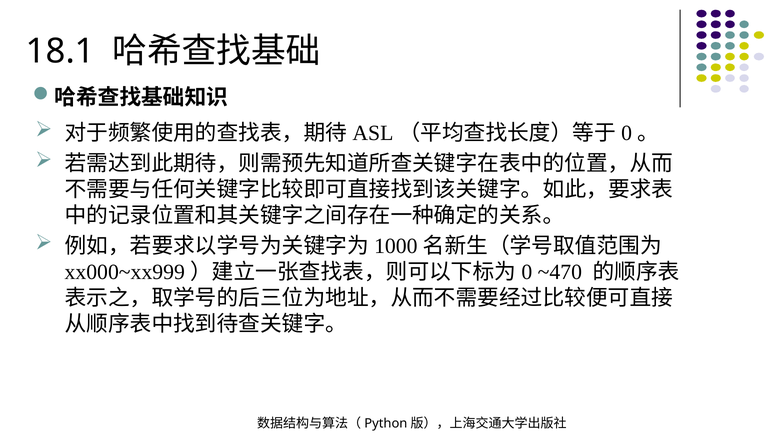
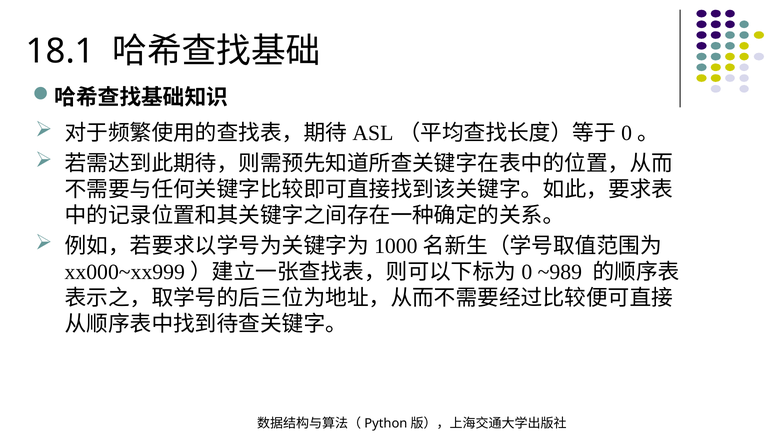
~470: ~470 -> ~989
